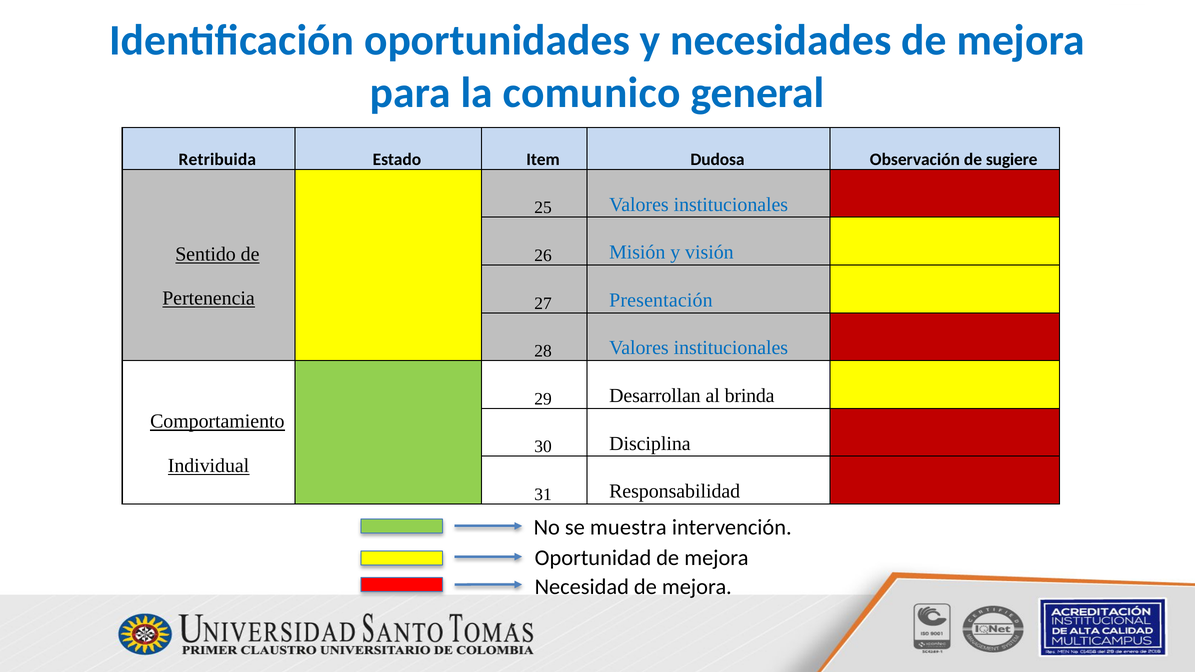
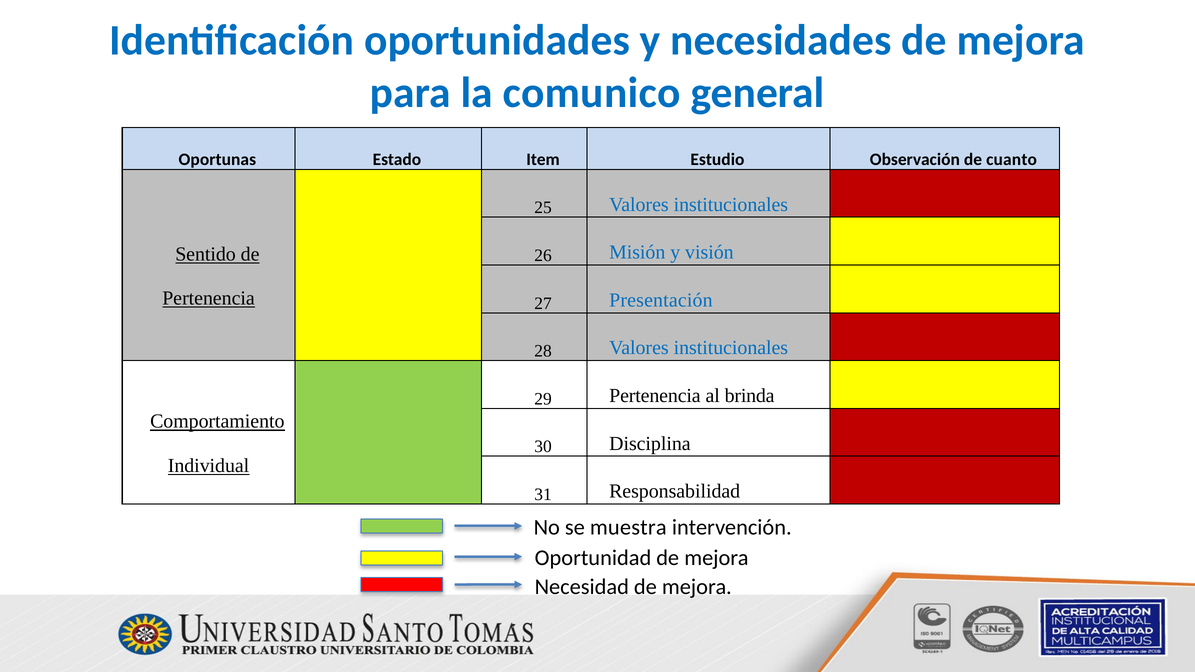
Retribuida: Retribuida -> Oportunas
Dudosa: Dudosa -> Estudio
sugiere: sugiere -> cuanto
29 Desarrollan: Desarrollan -> Pertenencia
